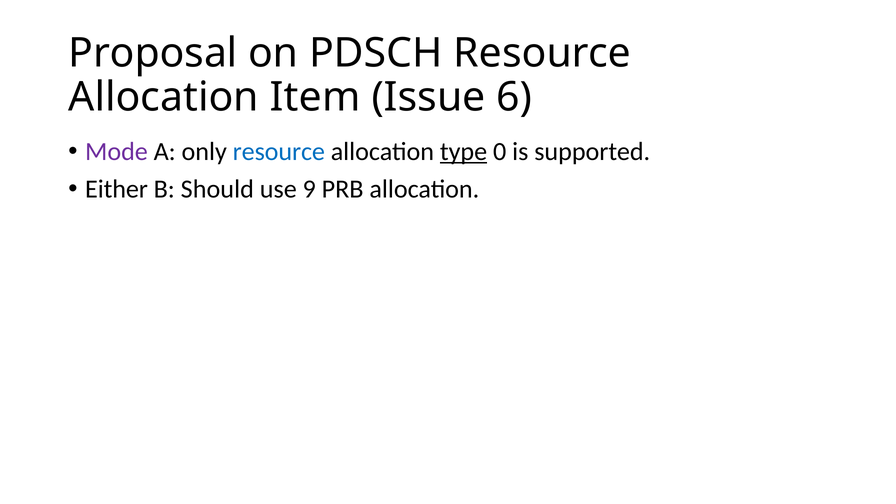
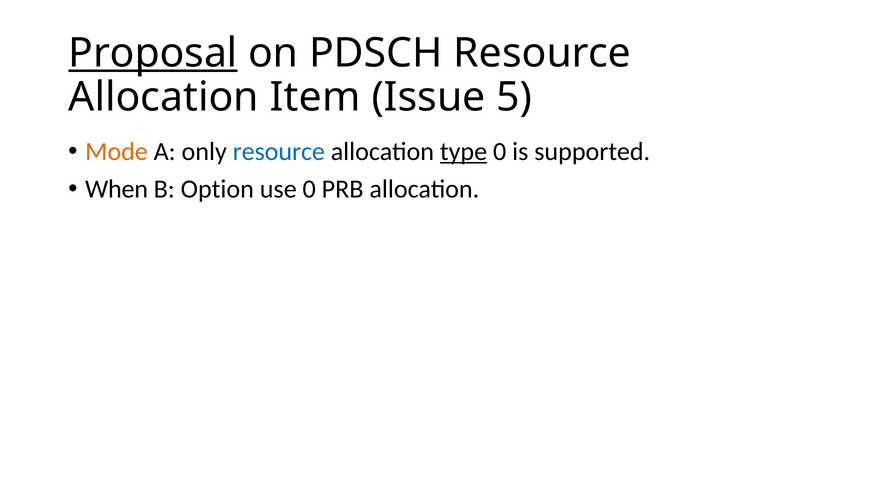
Proposal underline: none -> present
6: 6 -> 5
Mode colour: purple -> orange
Either: Either -> When
Should: Should -> Option
use 9: 9 -> 0
